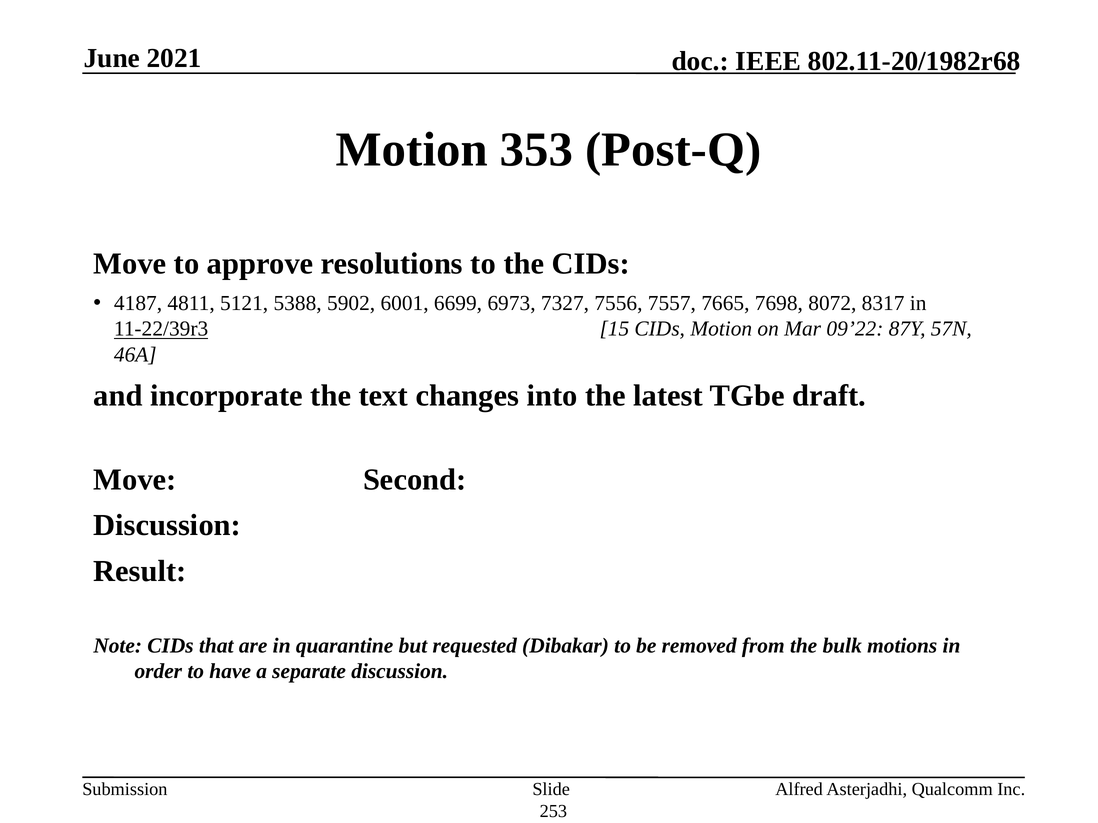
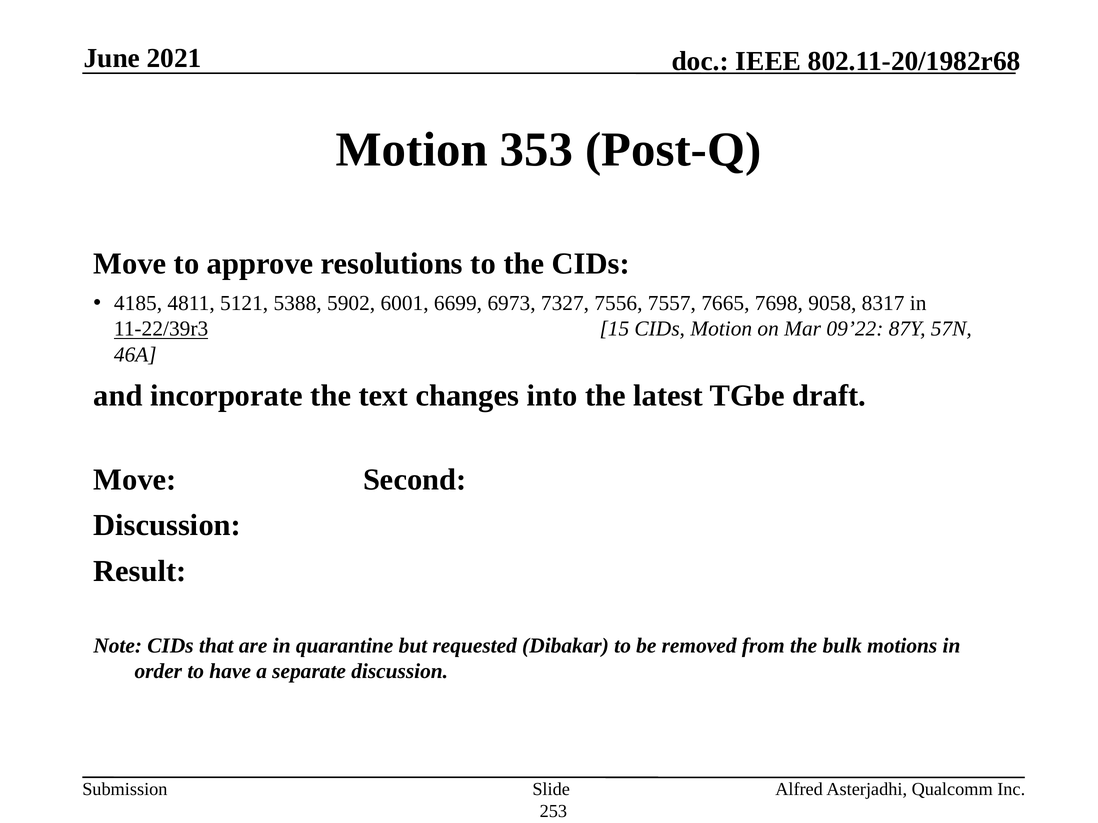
4187: 4187 -> 4185
8072: 8072 -> 9058
